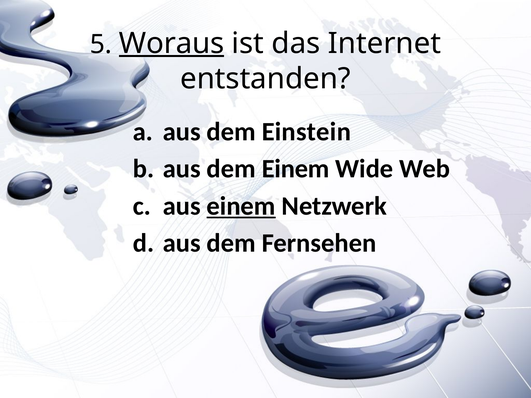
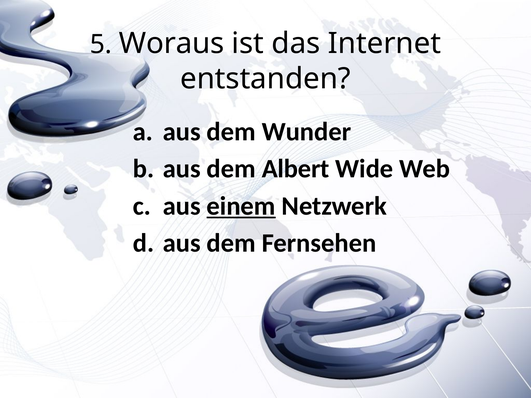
Woraus underline: present -> none
Einstein: Einstein -> Wunder
dem Einem: Einem -> Albert
